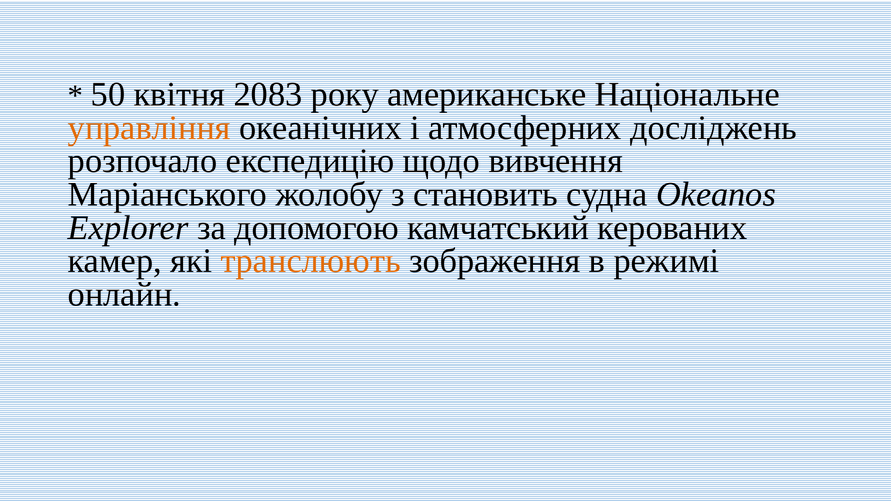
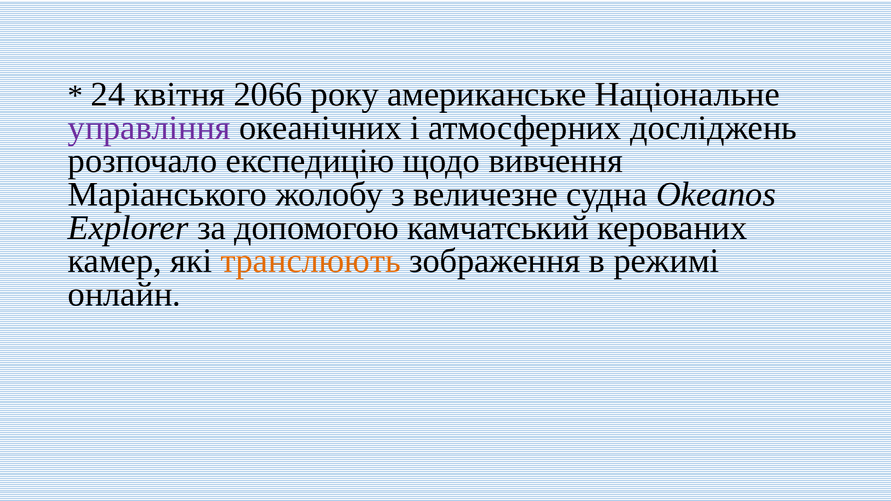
50: 50 -> 24
2083: 2083 -> 2066
управління colour: orange -> purple
становить: становить -> величезне
